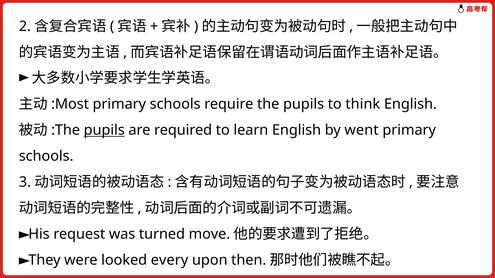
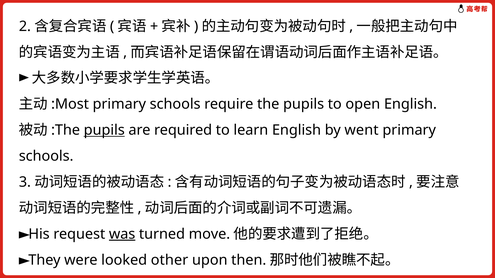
think: think -> open
was underline: none -> present
every: every -> other
